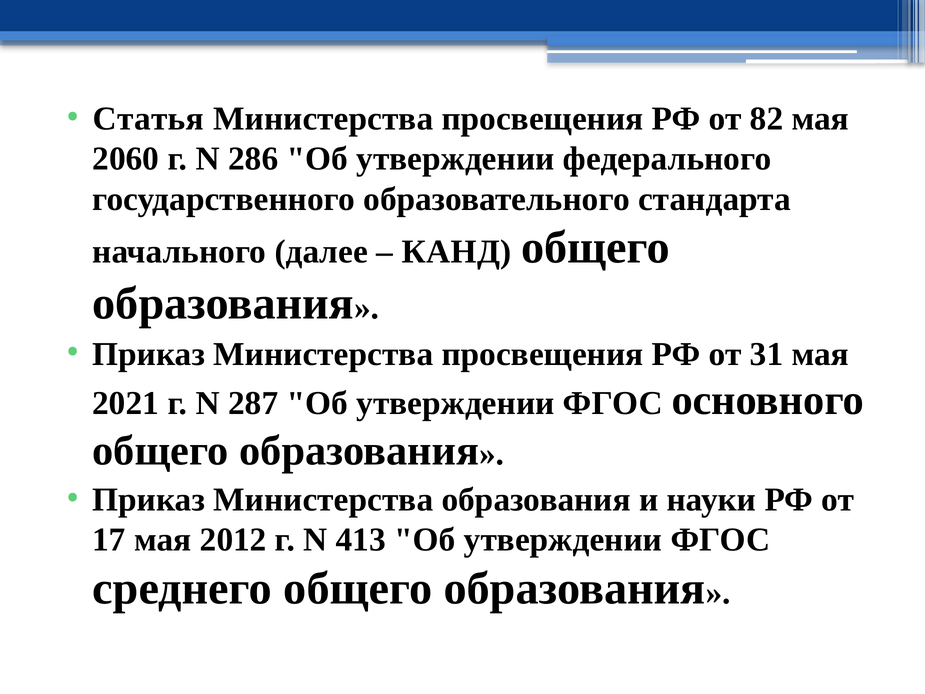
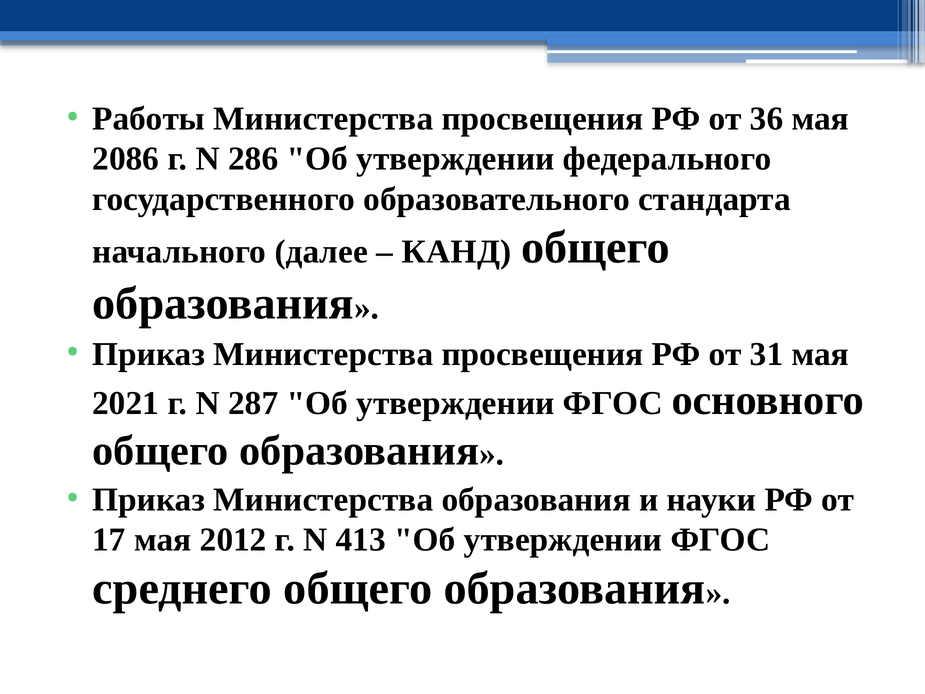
Статья: Статья -> Работы
82: 82 -> 36
2060: 2060 -> 2086
